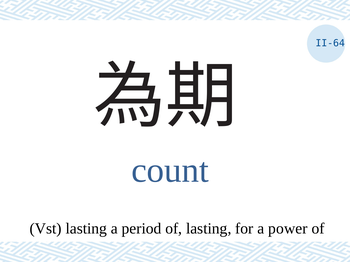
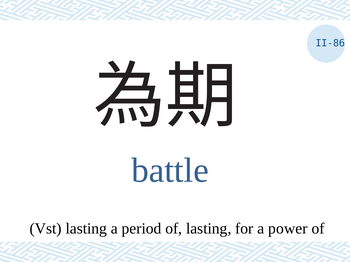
II-64: II-64 -> II-86
count: count -> battle
